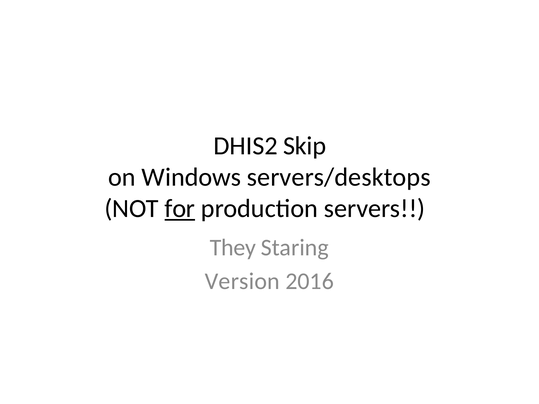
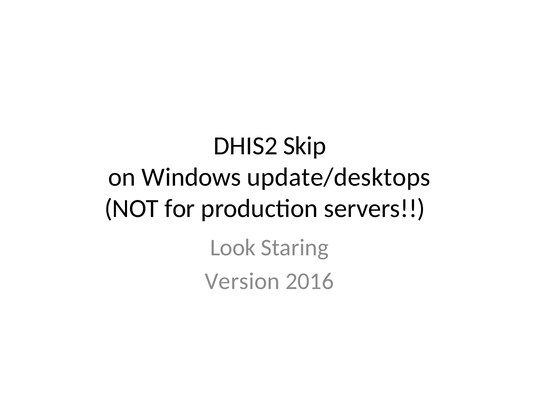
servers/desktops: servers/desktops -> update/desktops
for underline: present -> none
They: They -> Look
